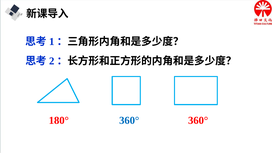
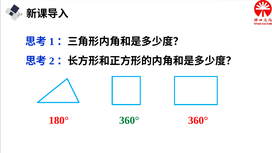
360° at (129, 120) colour: blue -> green
